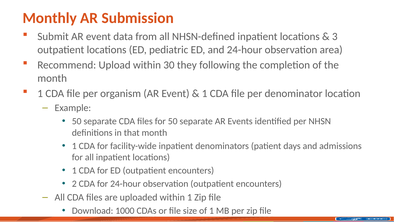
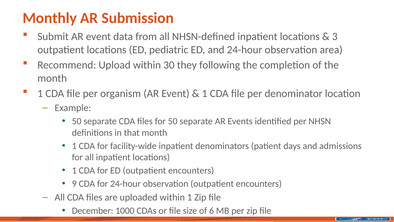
2: 2 -> 9
Download: Download -> December
of 1: 1 -> 6
